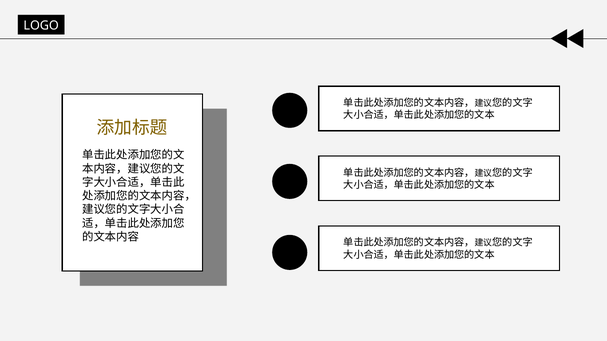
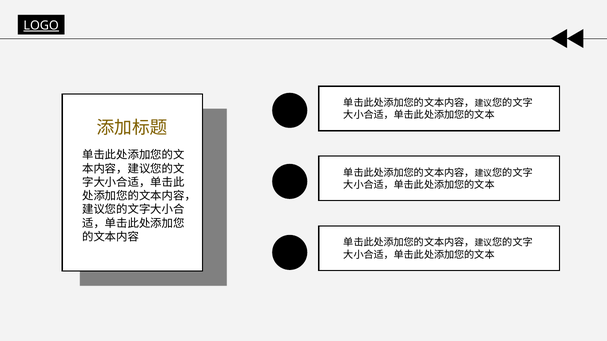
LOGO underline: none -> present
